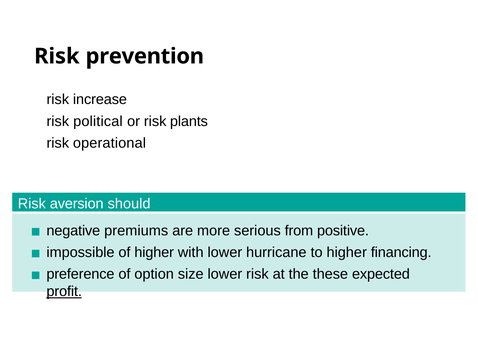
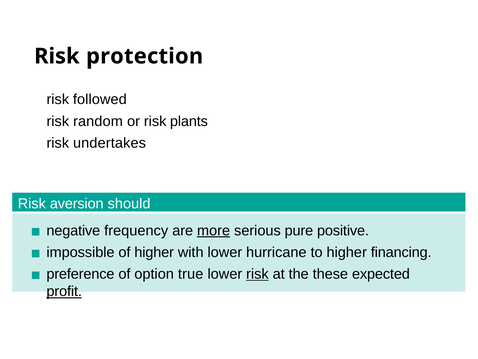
prevention: prevention -> protection
increase: increase -> followed
political: political -> random
operational: operational -> undertakes
premiums: premiums -> frequency
more underline: none -> present
from: from -> pure
size: size -> true
risk at (257, 274) underline: none -> present
